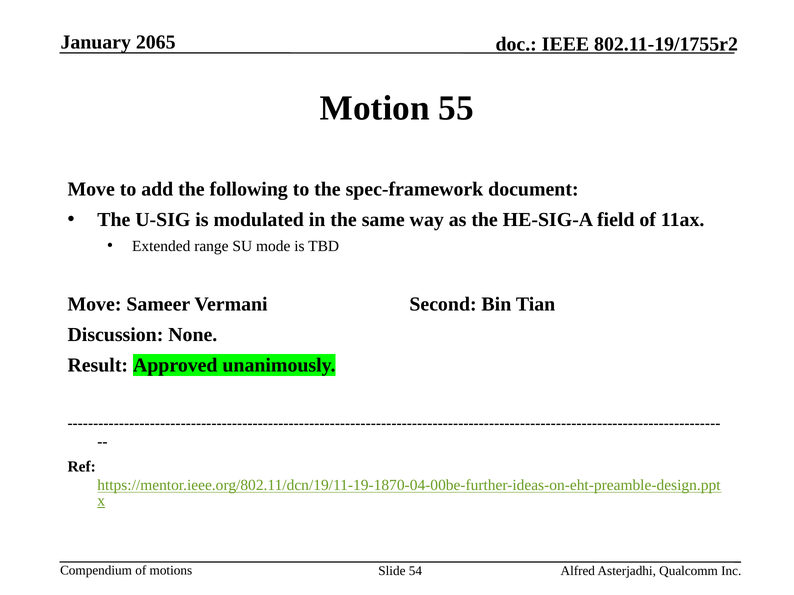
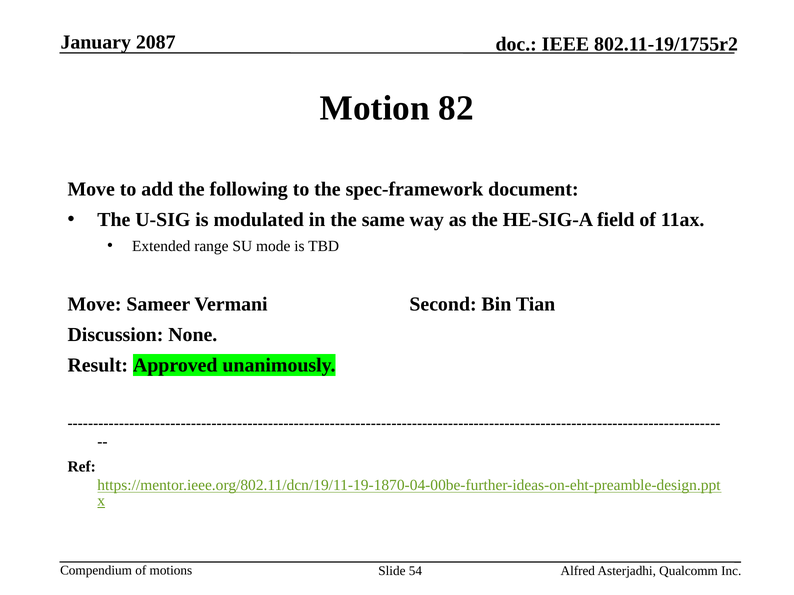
2065: 2065 -> 2087
55: 55 -> 82
